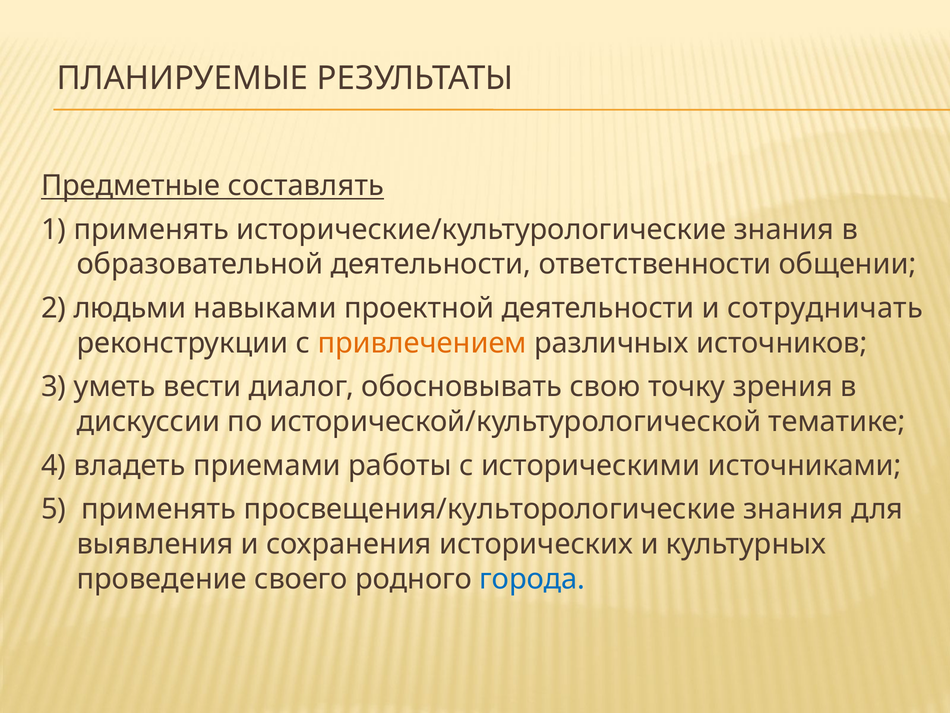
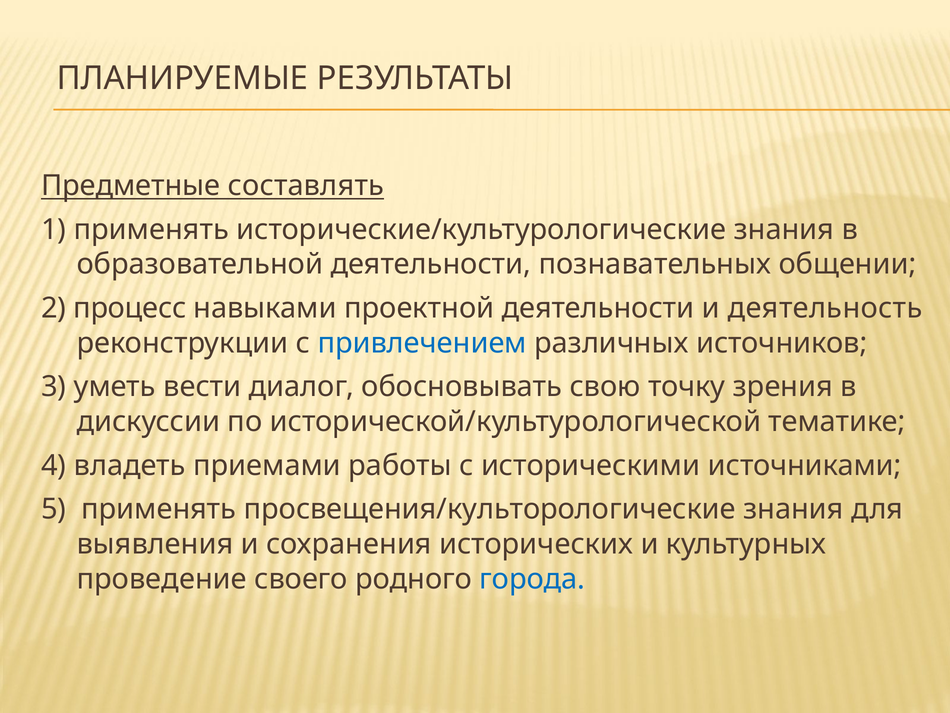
ответственности: ответственности -> познавательных
людьми: людьми -> процесс
сотрудничать: сотрудничать -> деятельность
привлечением colour: orange -> blue
